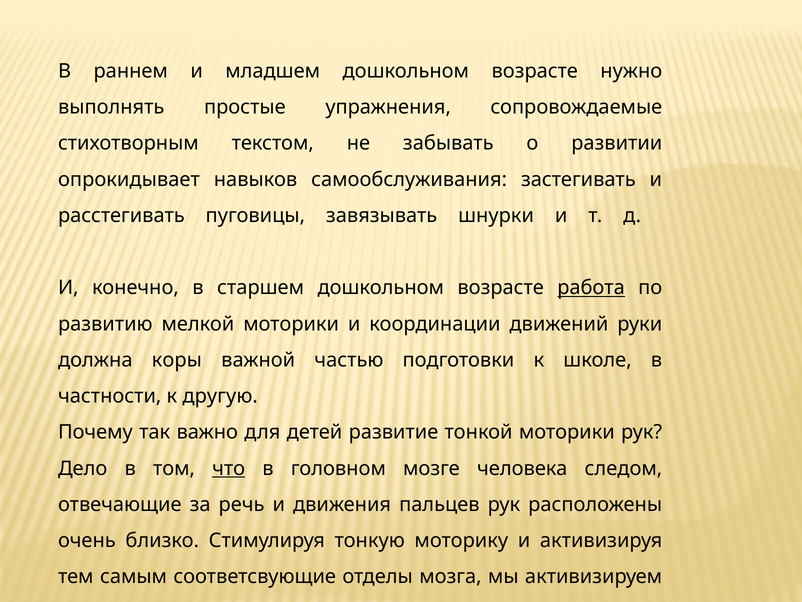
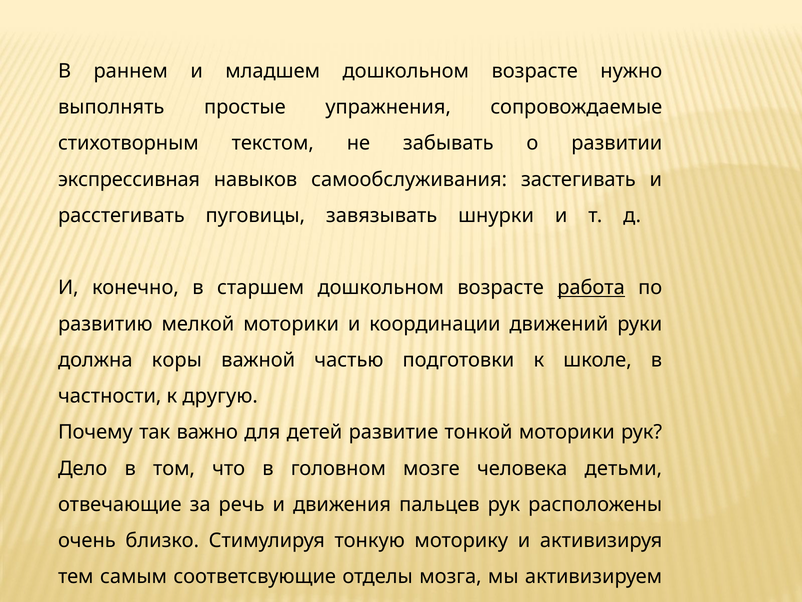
опрокидывает: опрокидывает -> экспрессивная
что underline: present -> none
следом: следом -> детьми
